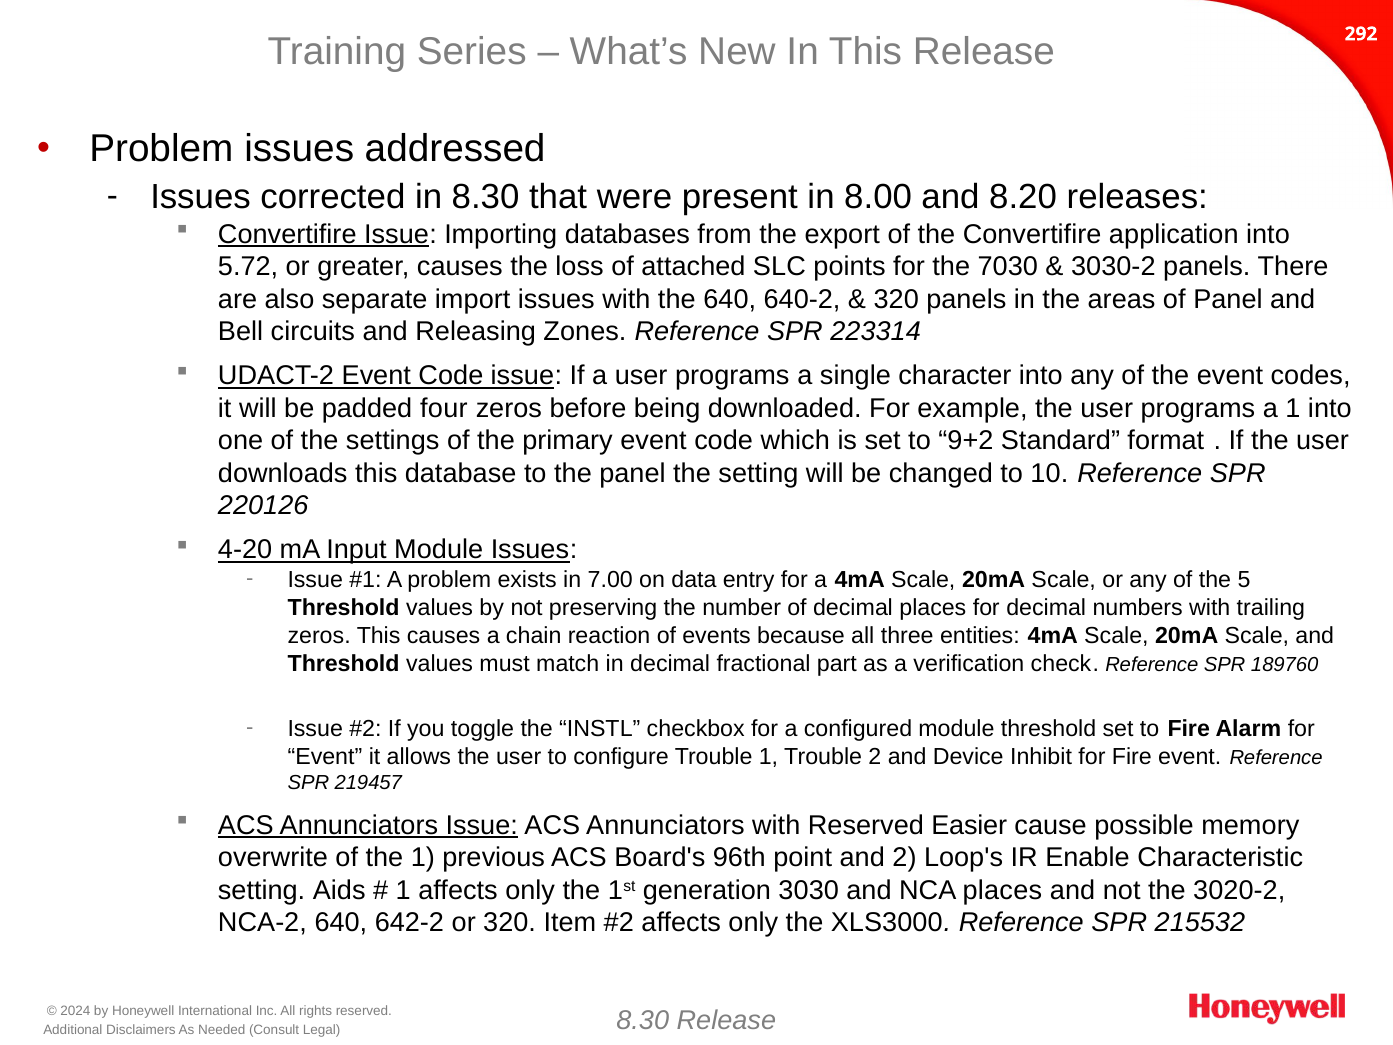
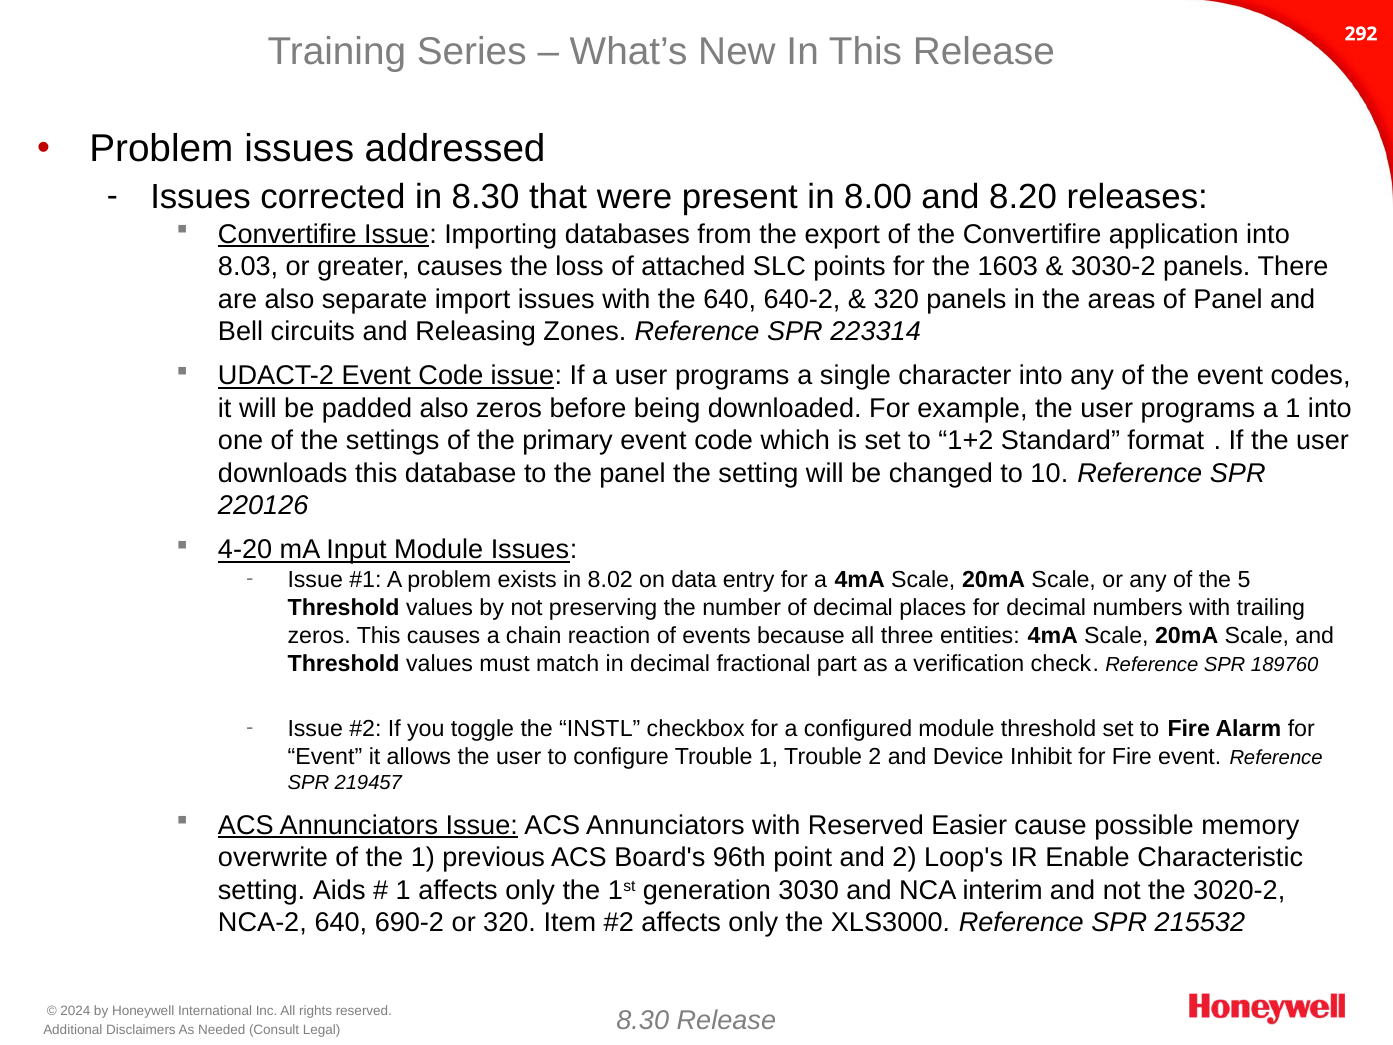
5.72: 5.72 -> 8.03
7030: 7030 -> 1603
padded four: four -> also
9+2: 9+2 -> 1+2
7.00: 7.00 -> 8.02
NCA places: places -> interim
642-2: 642-2 -> 690-2
